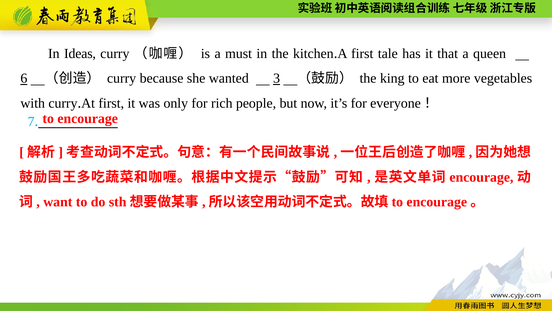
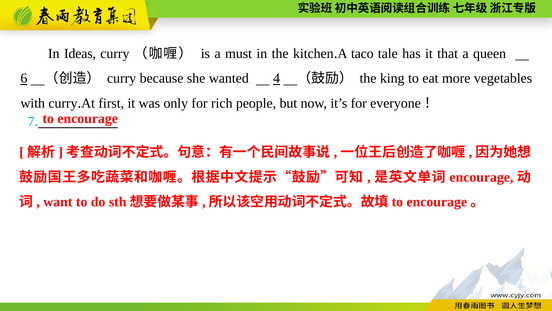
A first: first -> taco
3: 3 -> 4
